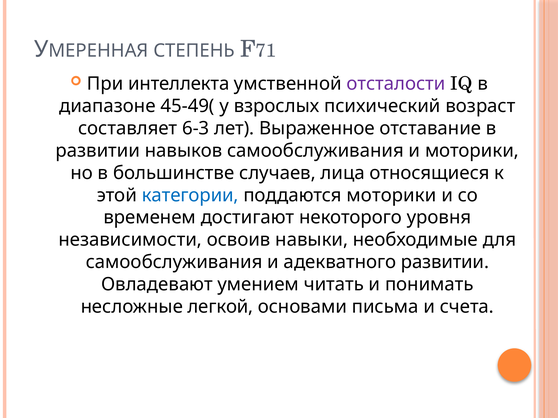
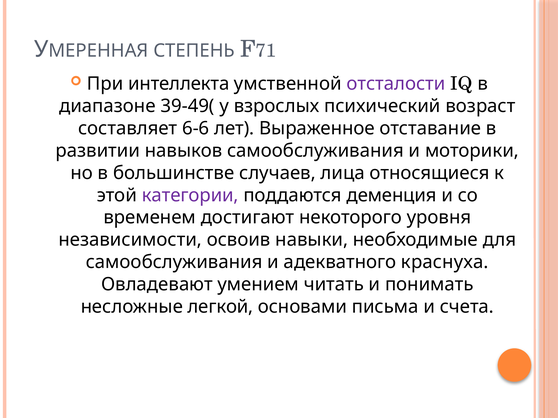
45-49(: 45-49( -> 39-49(
6-3: 6-3 -> 6-6
категории colour: blue -> purple
поддаются моторики: моторики -> деменция
адекватного развитии: развитии -> краснуха
